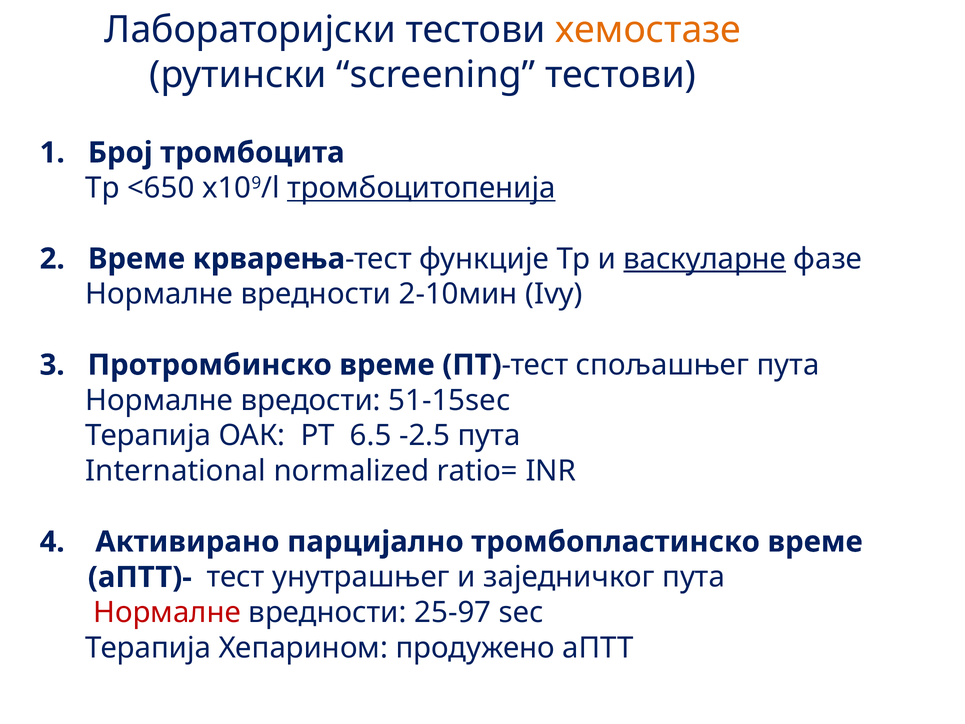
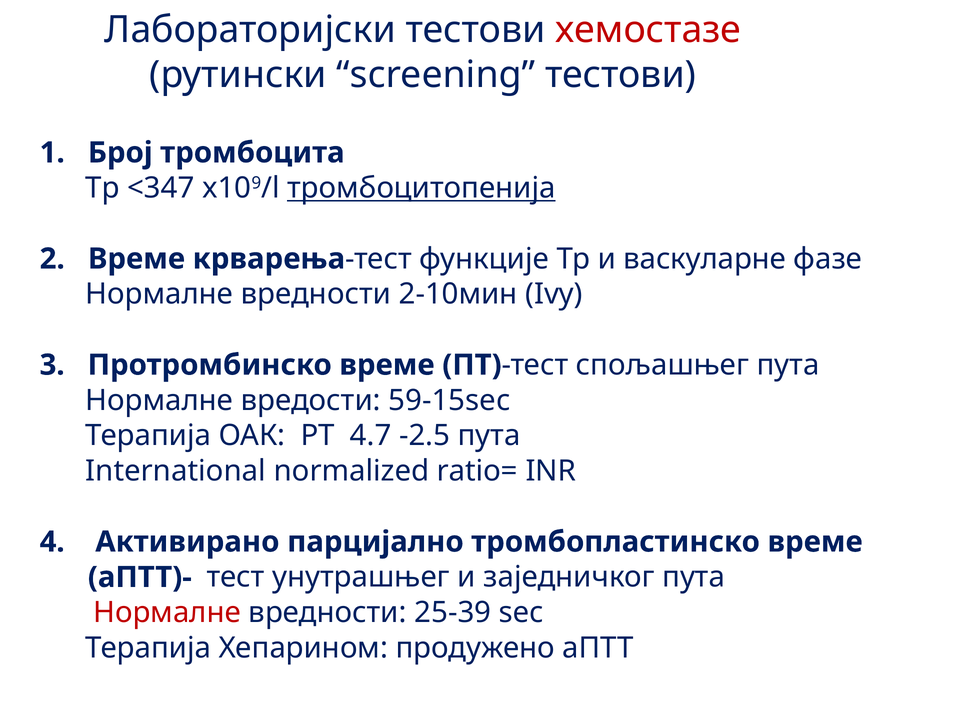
хемостазе colour: orange -> red
<650: <650 -> <347
васкуларне underline: present -> none
51-15sec: 51-15sec -> 59-15sec
6.5: 6.5 -> 4.7
25-97: 25-97 -> 25-39
